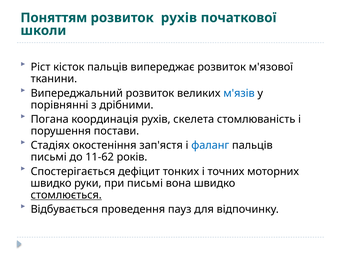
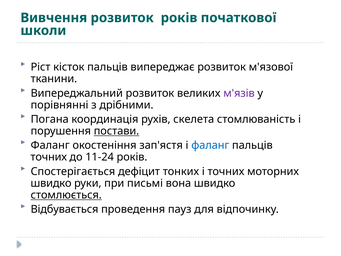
Поняттям: Поняттям -> Вивчення
розвиток рухів: рухів -> років
м'язів colour: blue -> purple
постави underline: none -> present
Стадіях at (50, 145): Стадіях -> Фаланг
письмі at (49, 157): письмі -> точних
11-62: 11-62 -> 11-24
